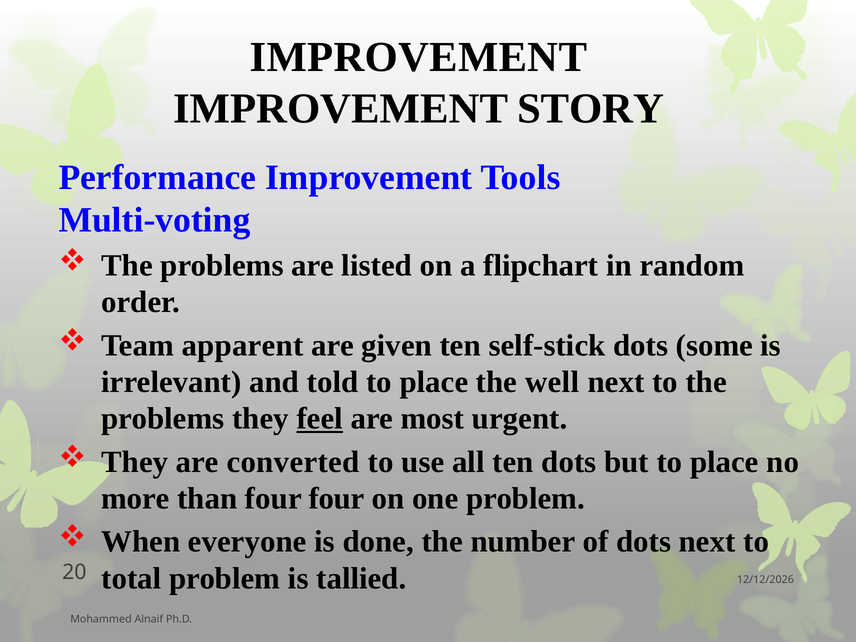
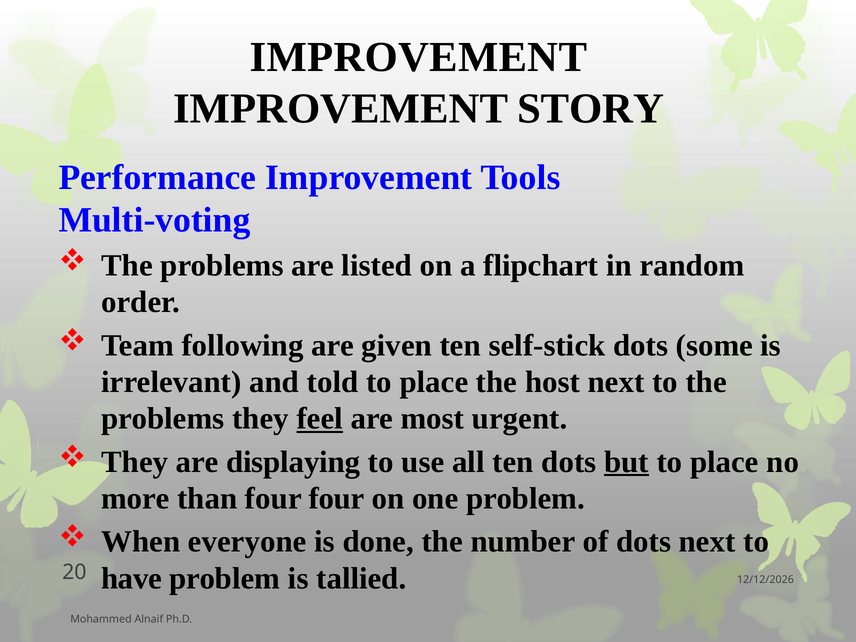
apparent: apparent -> following
well: well -> host
converted: converted -> displaying
but underline: none -> present
total: total -> have
